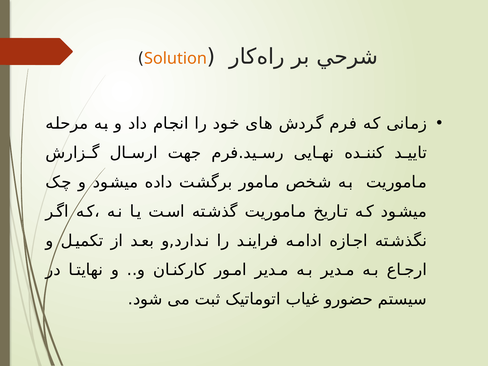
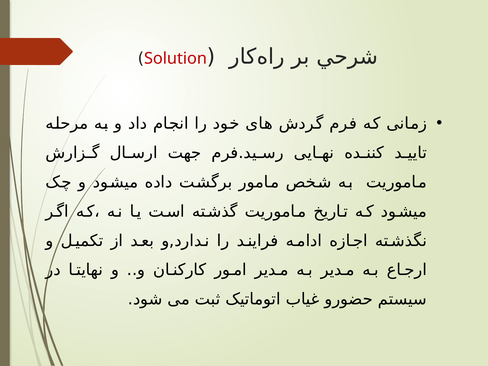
Solution colour: orange -> red
